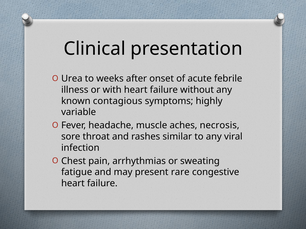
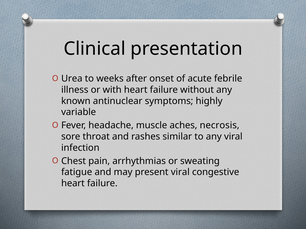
contagious: contagious -> antinuclear
present rare: rare -> viral
